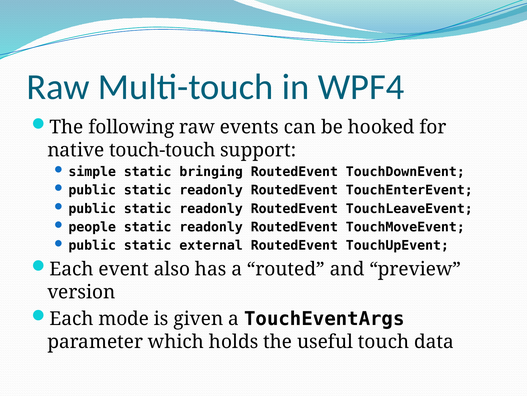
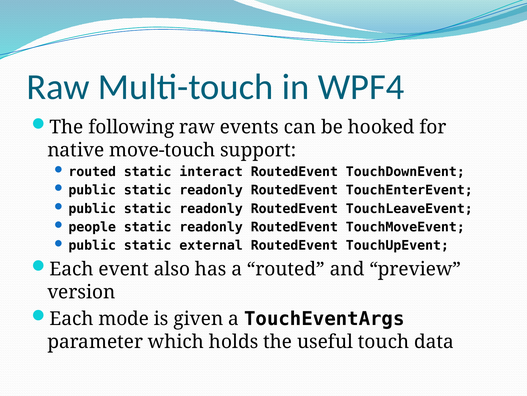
touch-touch: touch-touch -> move-touch
simple at (92, 171): simple -> routed
bringing: bringing -> interact
